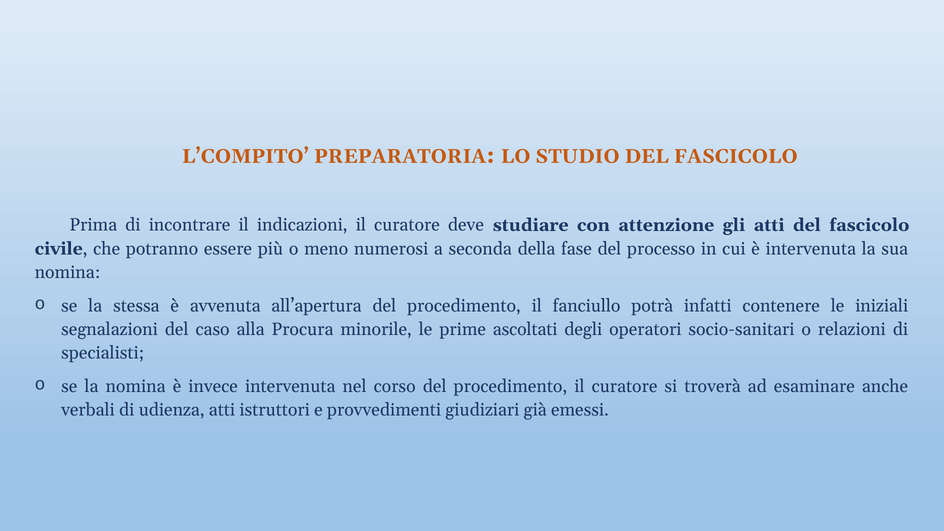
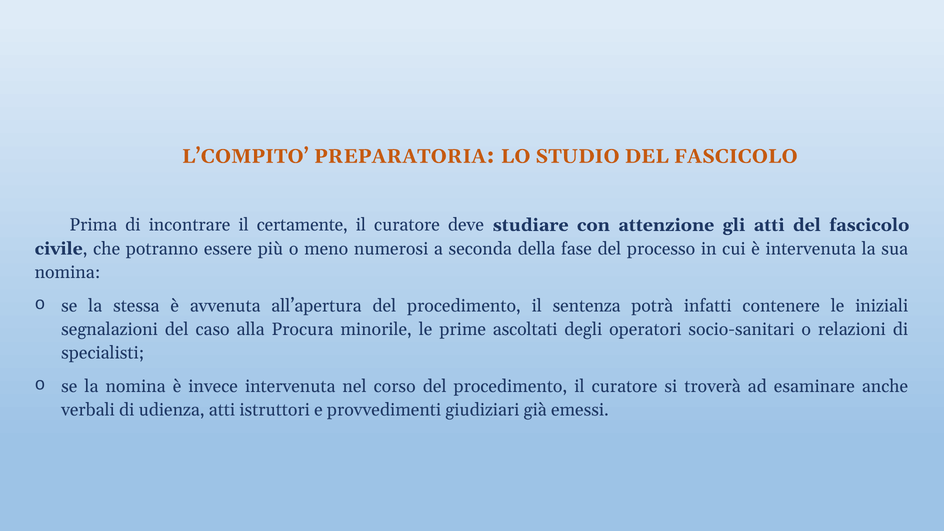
indicazioni: indicazioni -> certamente
fanciullo: fanciullo -> sentenza
